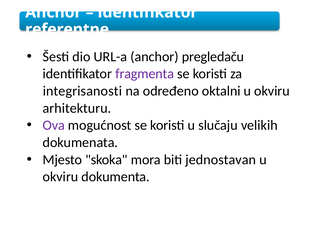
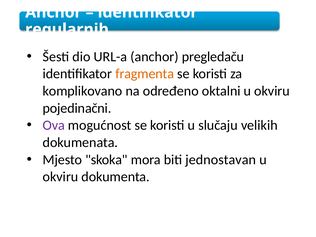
referentne: referentne -> regularnih
fragmenta colour: purple -> orange
integrisanosti: integrisanosti -> komplikovano
arhitekturu: arhitekturu -> pojedinačni
